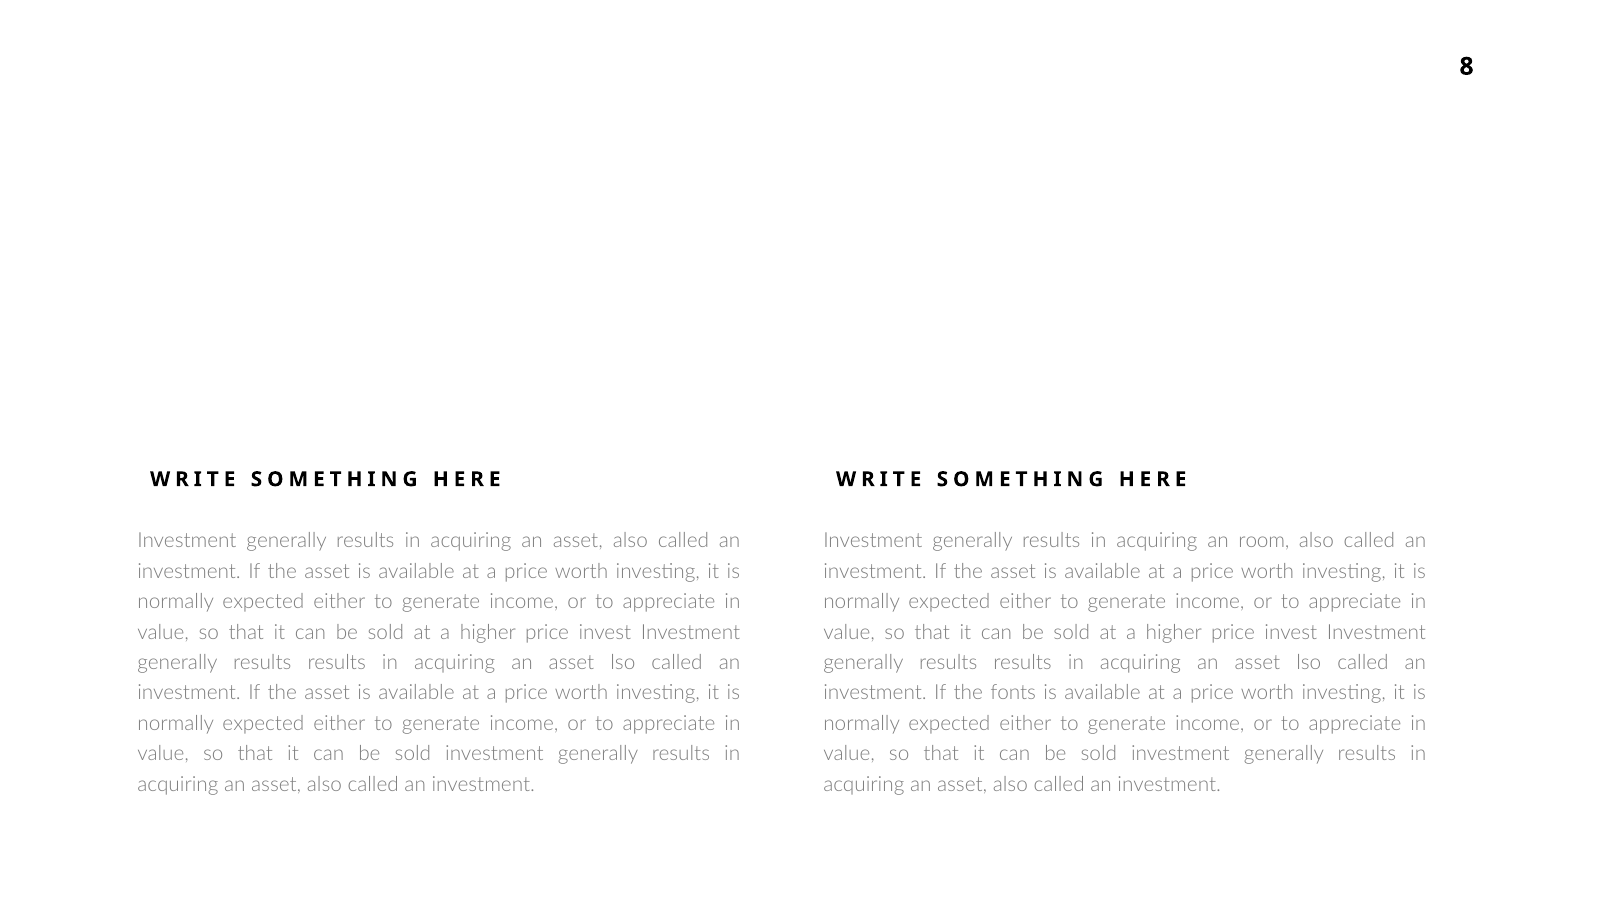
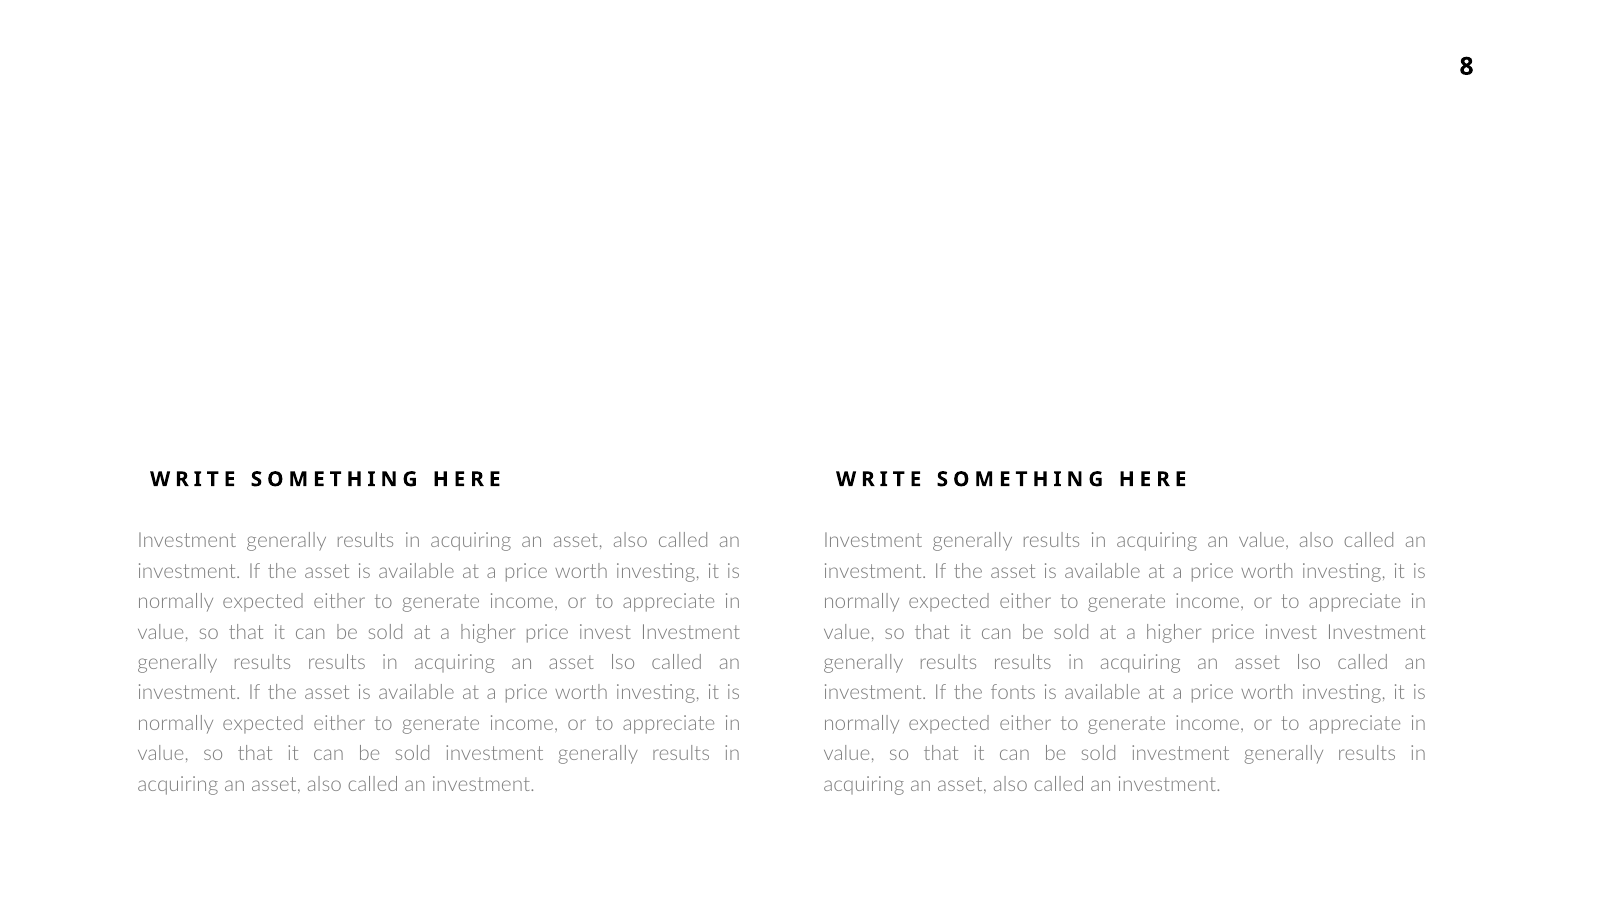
an room: room -> value
